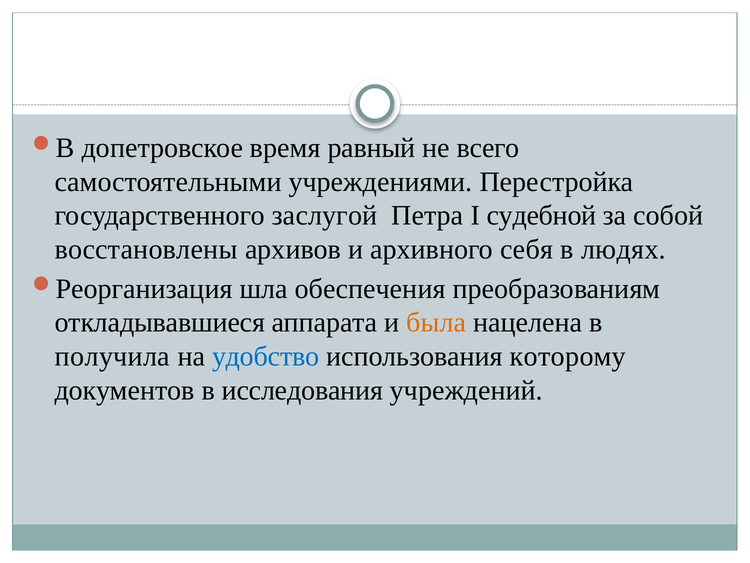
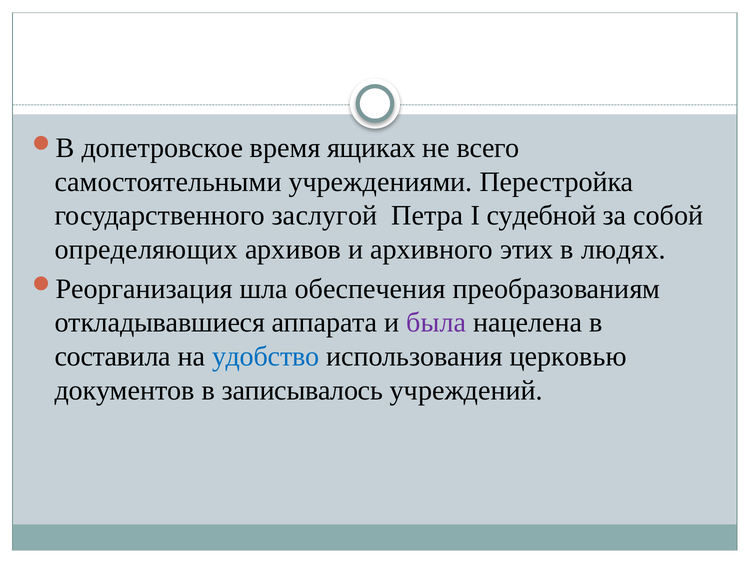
равный: равный -> ящиках
восстановлены: восстановлены -> определяющих
себя: себя -> этих
была colour: orange -> purple
получила: получила -> составила
которому: которому -> церковью
исследования: исследования -> записывалось
